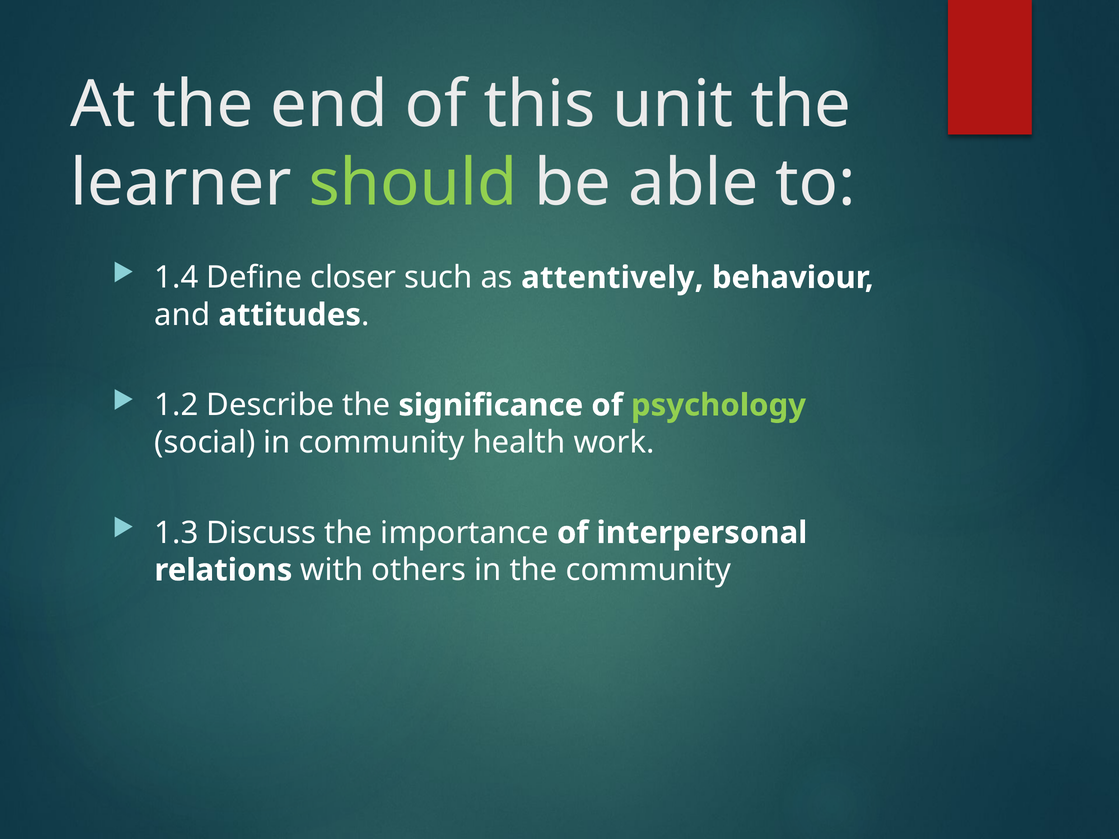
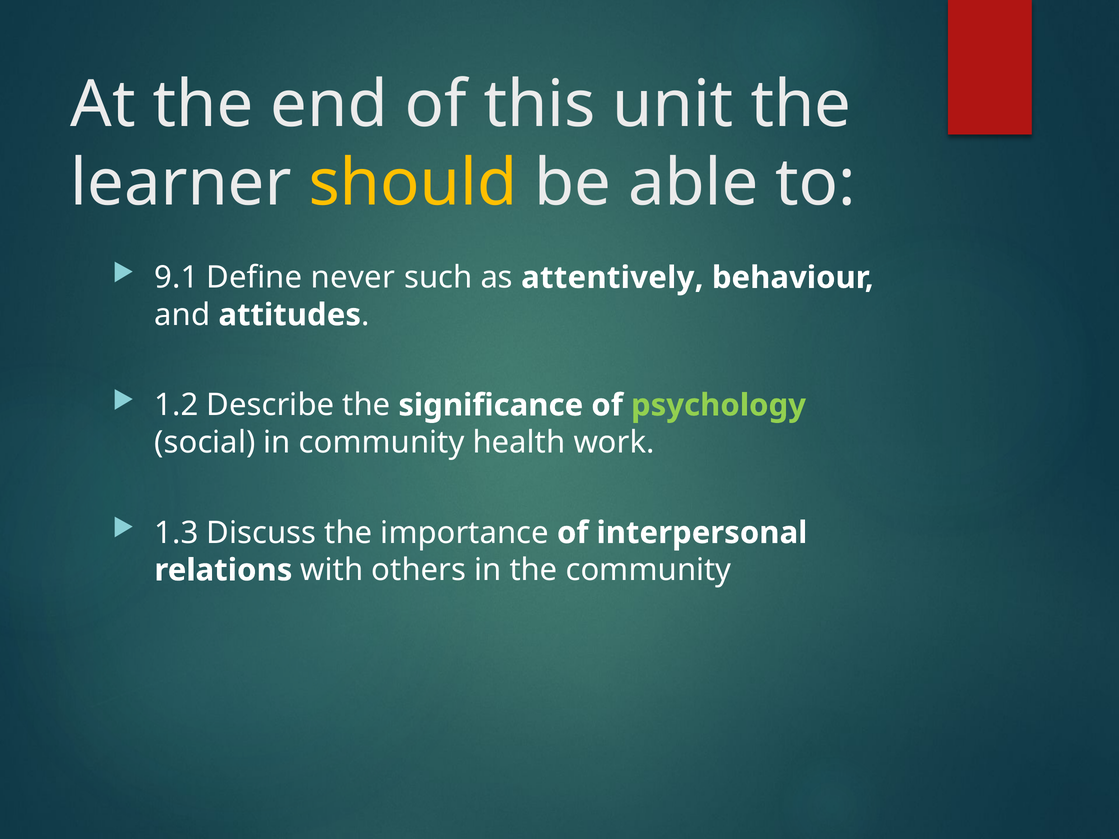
should colour: light green -> yellow
1.4: 1.4 -> 9.1
closer: closer -> never
